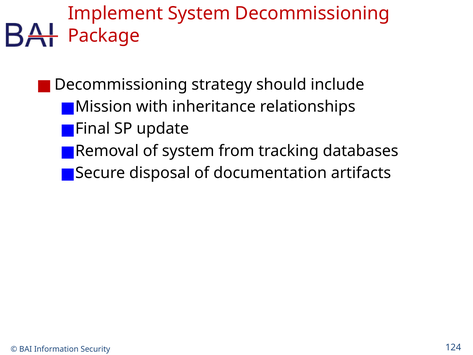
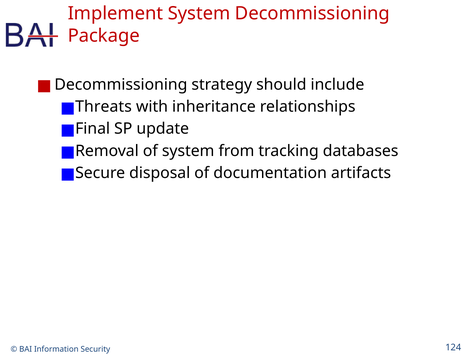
Mission: Mission -> Threats
